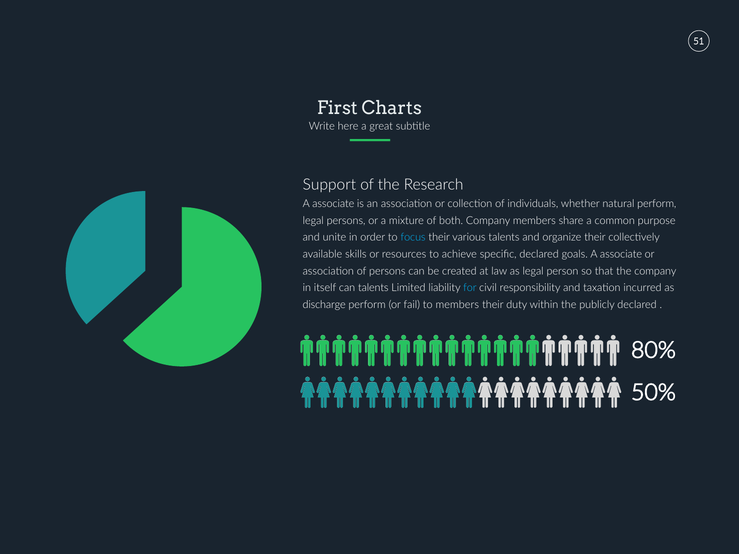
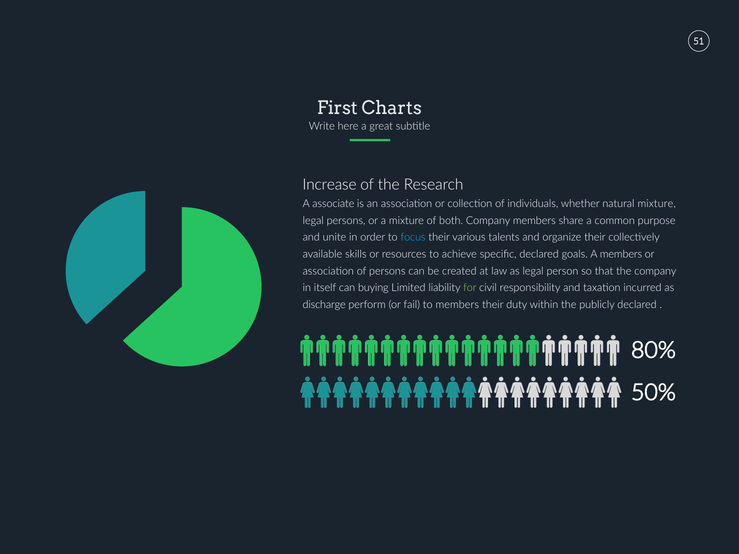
Support: Support -> Increase
natural perform: perform -> mixture
goals A associate: associate -> members
can talents: talents -> buying
for colour: light blue -> light green
